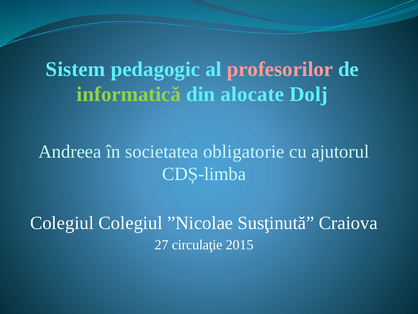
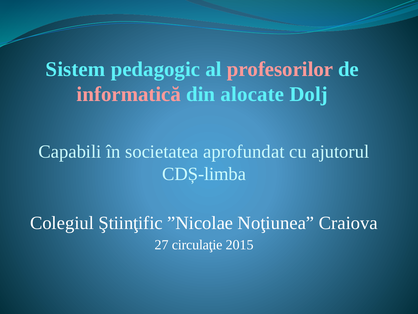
informatică colour: light green -> pink
Andreea: Andreea -> Capabili
obligatorie: obligatorie -> aprofundat
Colegiul Colegiul: Colegiul -> Ştiinţific
Susţinută: Susţinută -> Noţiunea
